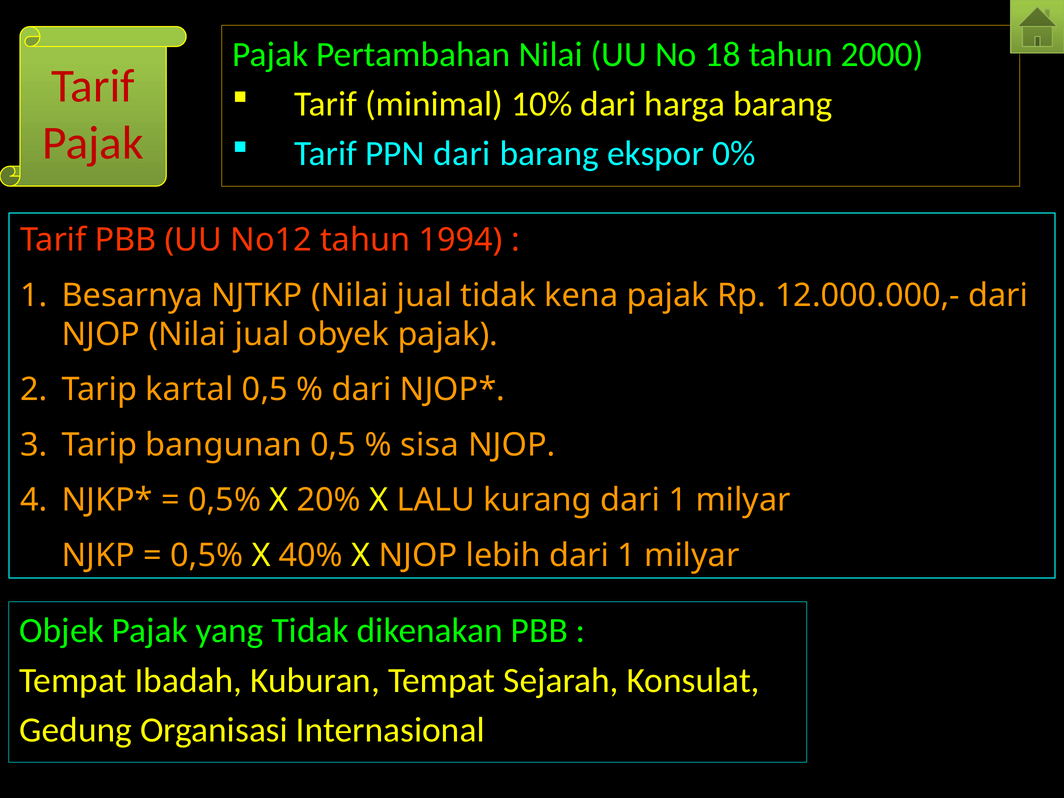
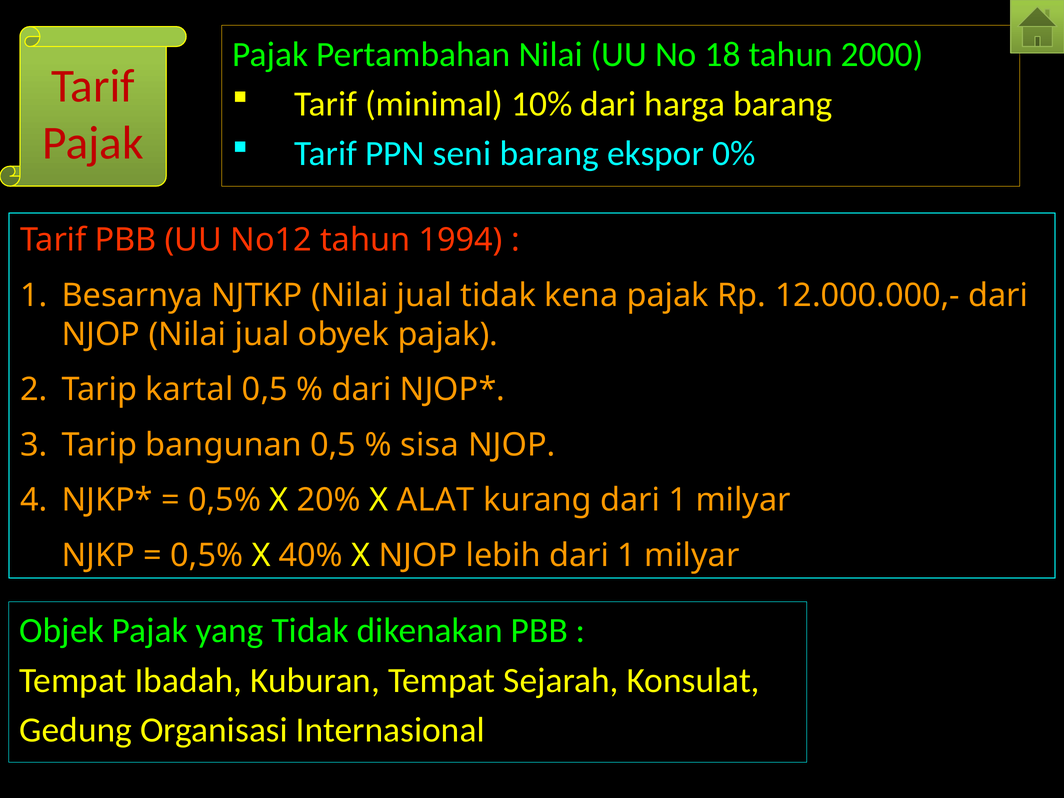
PPN dari: dari -> seni
LALU: LALU -> ALAT
